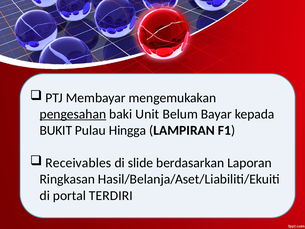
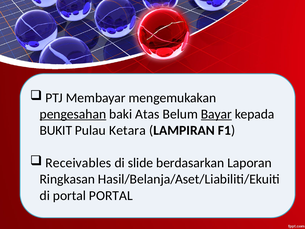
Unit: Unit -> Atas
Bayar underline: none -> present
Hingga: Hingga -> Ketara
portal TERDIRI: TERDIRI -> PORTAL
